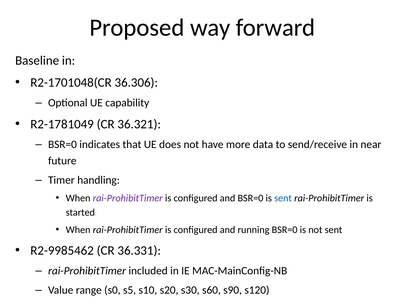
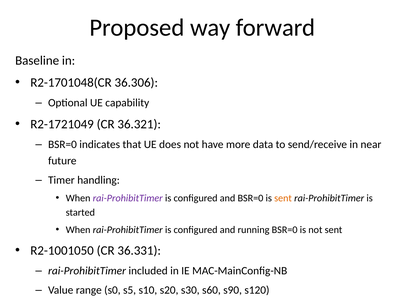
R2-1781049: R2-1781049 -> R2-1721049
sent at (283, 198) colour: blue -> orange
R2-9985462: R2-9985462 -> R2-1001050
